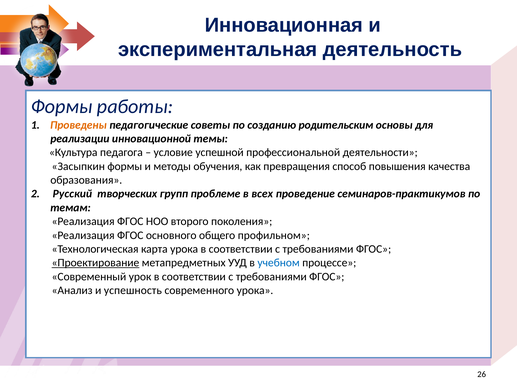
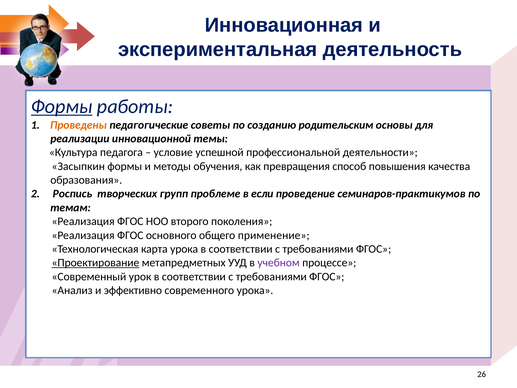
Формы at (62, 106) underline: none -> present
Русский: Русский -> Роспись
всех: всех -> если
профильном: профильном -> применение
учебном colour: blue -> purple
успешность: успешность -> эффективно
